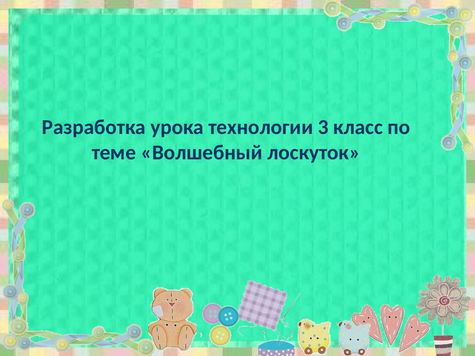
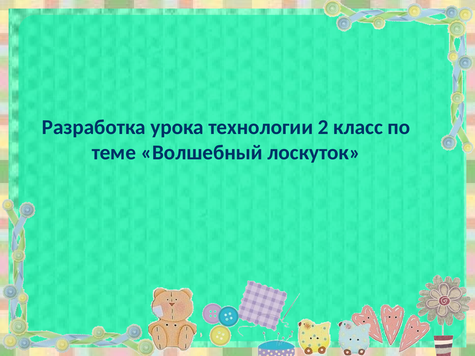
3: 3 -> 2
